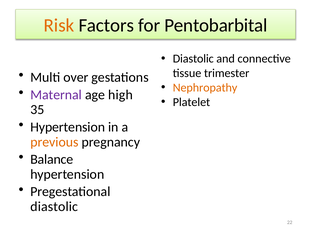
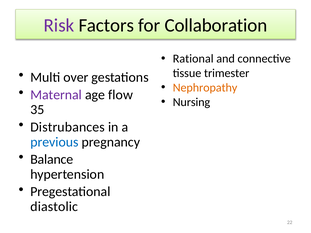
Risk colour: orange -> purple
Pentobarbital: Pentobarbital -> Collaboration
Diastolic at (193, 59): Diastolic -> Rational
high: high -> flow
Platelet: Platelet -> Nursing
Hypertension at (68, 127): Hypertension -> Distrubances
previous colour: orange -> blue
